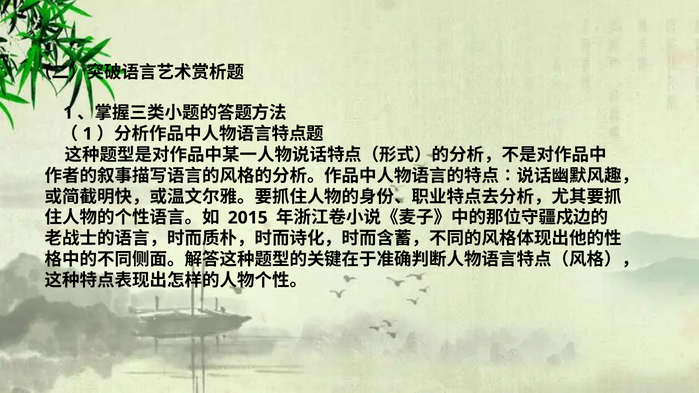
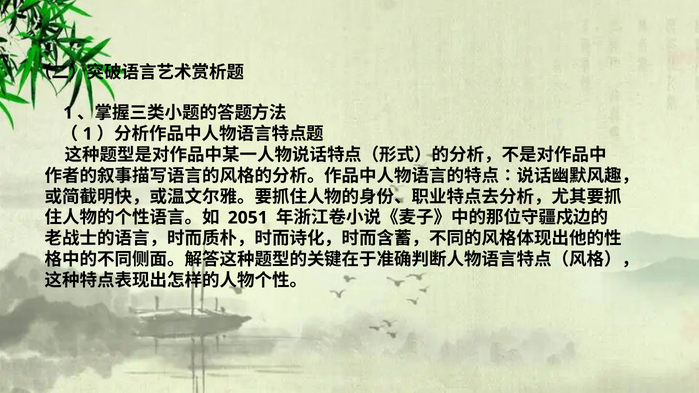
2015: 2015 -> 2051
